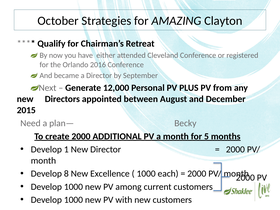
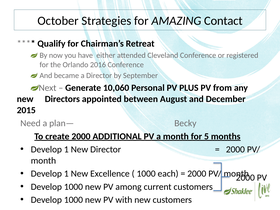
Clayton: Clayton -> Contact
12,000: 12,000 -> 10,060
8 at (66, 174): 8 -> 1
